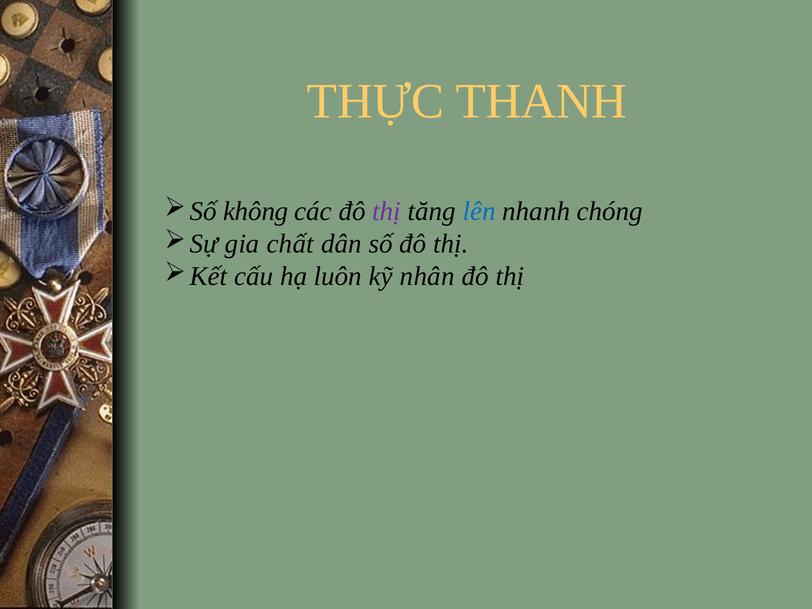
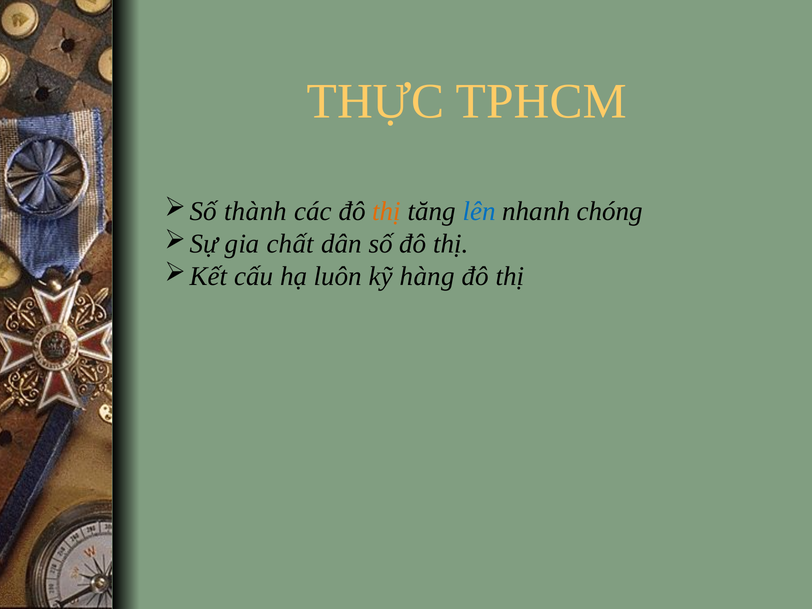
THANH: THANH -> TPHCM
không: không -> thành
thị at (387, 212) colour: purple -> orange
nhân: nhân -> hàng
